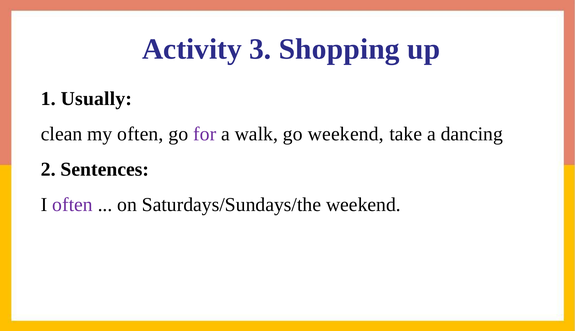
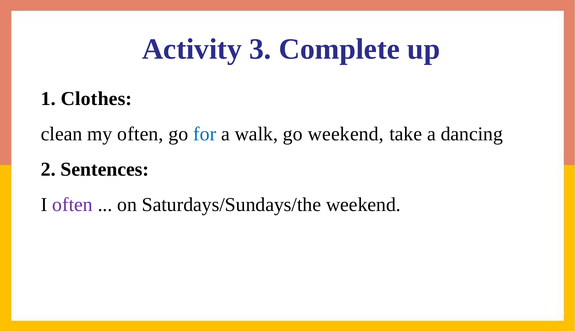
Shopping: Shopping -> Complete
Usually: Usually -> Clothes
for colour: purple -> blue
